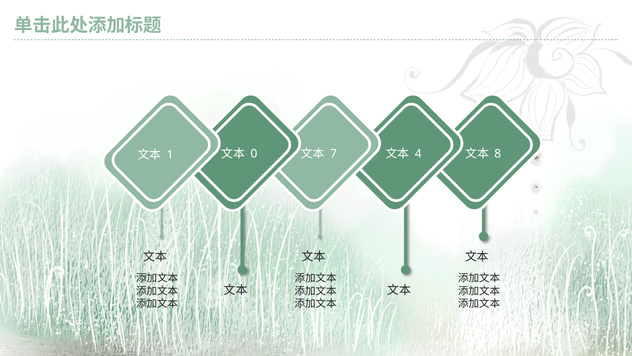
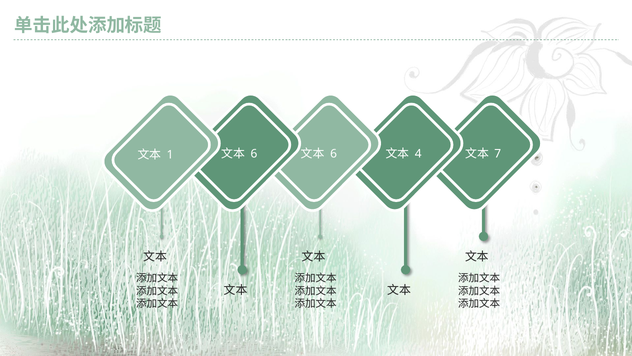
0 at (254, 154): 0 -> 6
7 at (334, 154): 7 -> 6
8: 8 -> 7
